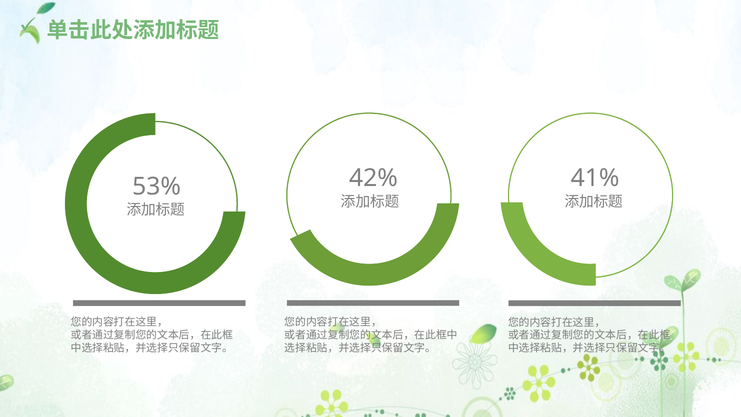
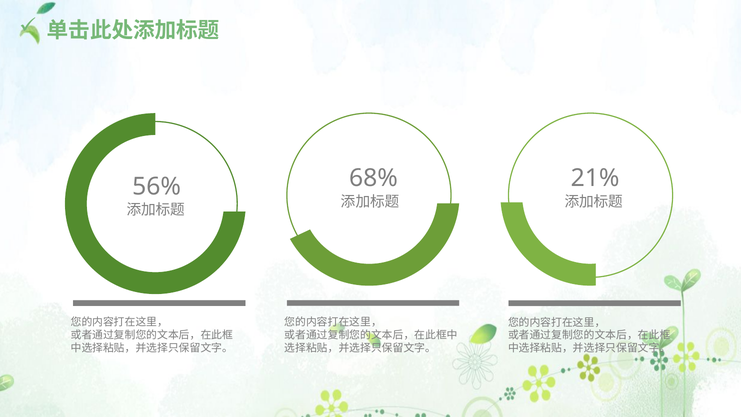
42%: 42% -> 68%
41%: 41% -> 21%
53%: 53% -> 56%
